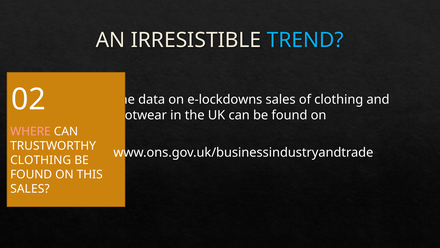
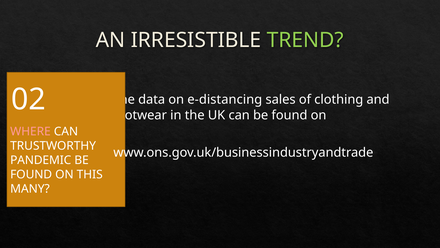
TREND colour: light blue -> light green
e-lockdowns: e-lockdowns -> e-distancing
CLOTHING at (41, 160): CLOTHING -> PANDEMIC
SALES at (30, 188): SALES -> MANY
